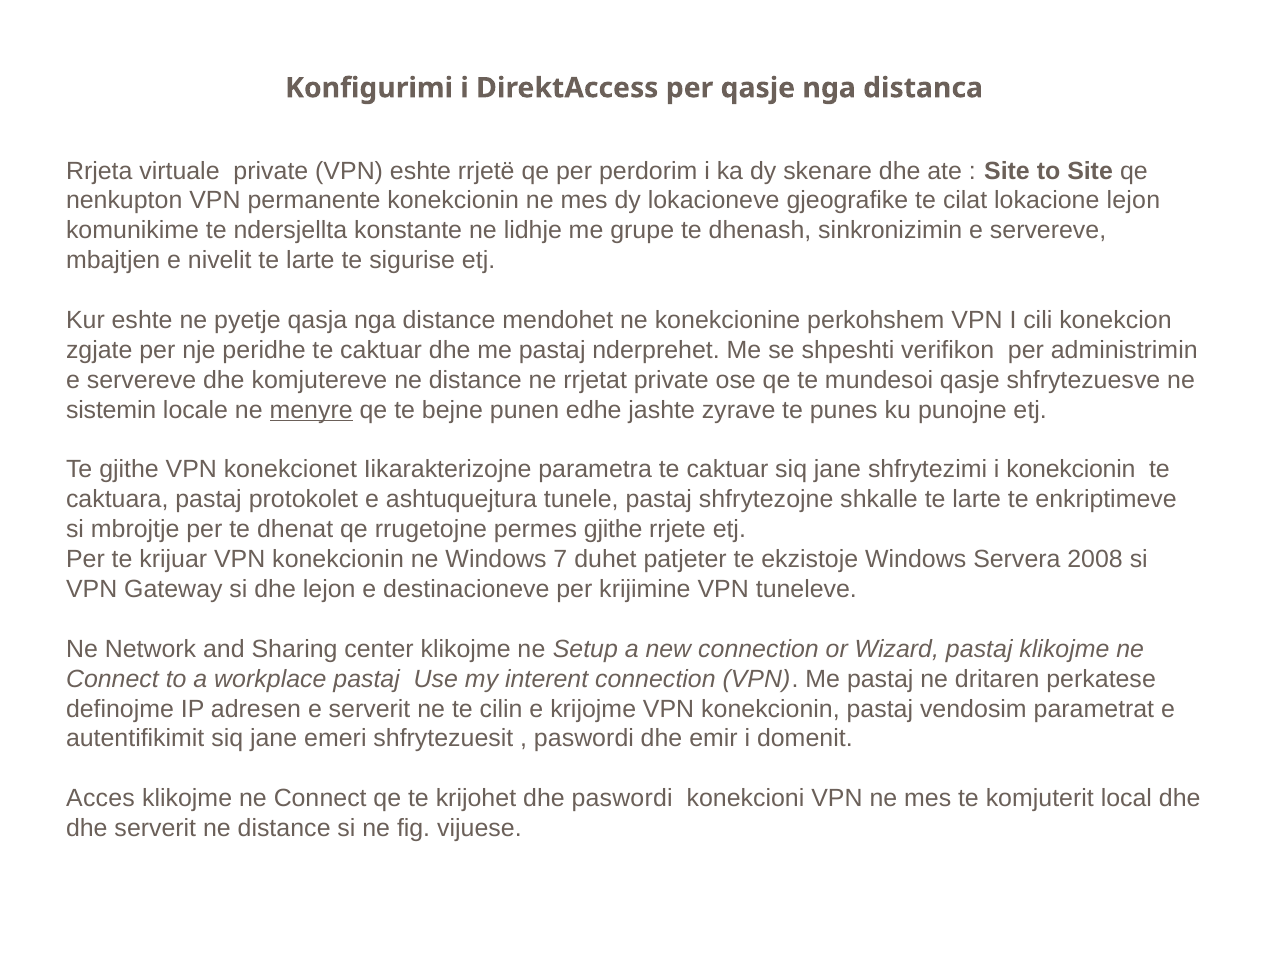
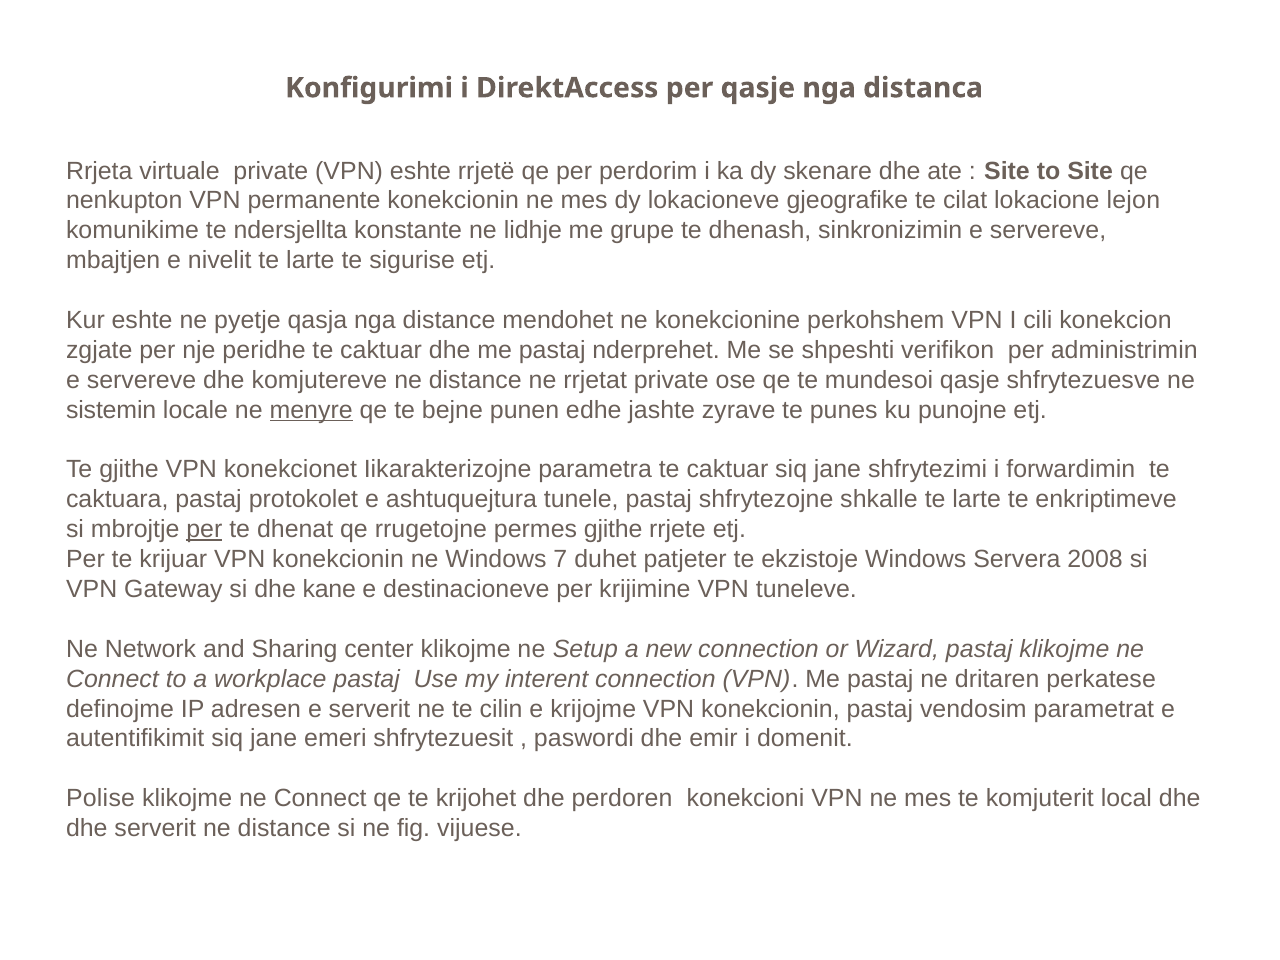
i konekcionin: konekcionin -> forwardimin
per at (204, 529) underline: none -> present
dhe lejon: lejon -> kane
Acces: Acces -> Polise
dhe paswordi: paswordi -> perdoren
